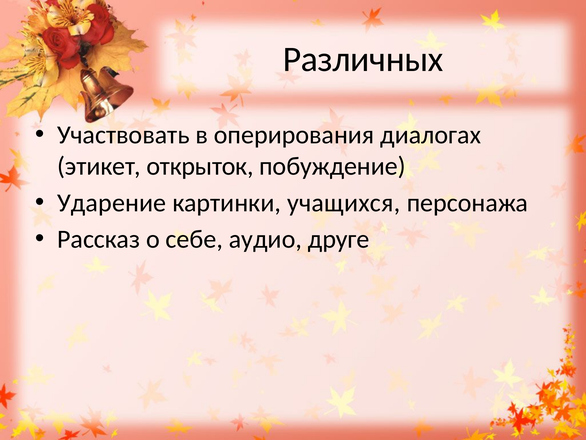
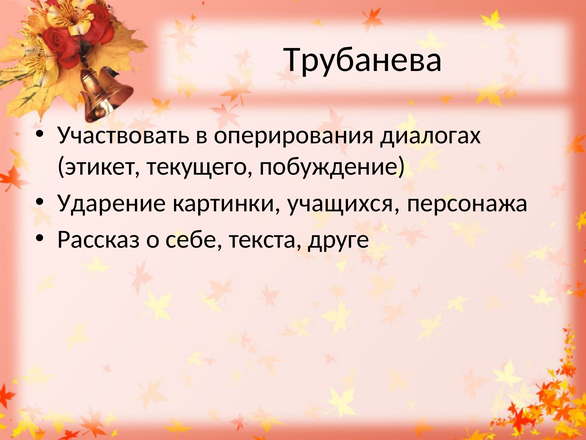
Различных: Различных -> Трубанева
открыток: открыток -> текущего
аудио: аудио -> текста
